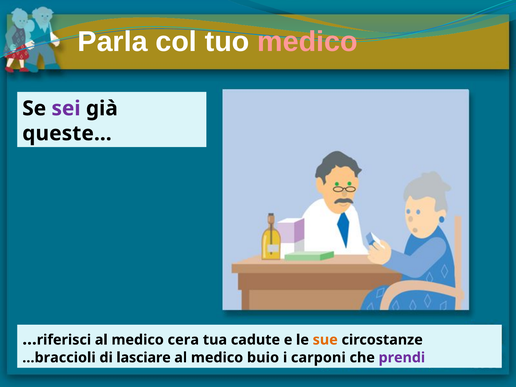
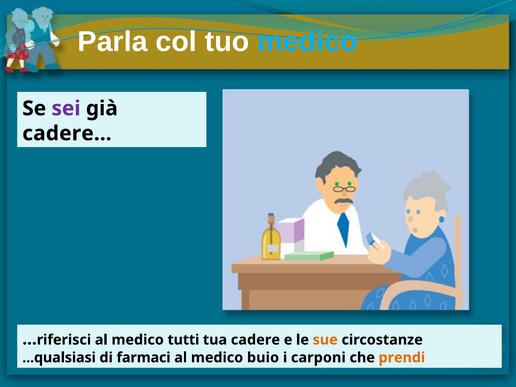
medico at (307, 42) colour: pink -> light blue
queste…: queste… -> cadere…
cera: cera -> tutti
cadute: cadute -> cadere
...braccioli: ...braccioli -> ...qualsiasi
lasciare: lasciare -> farmaci
prendi colour: purple -> orange
